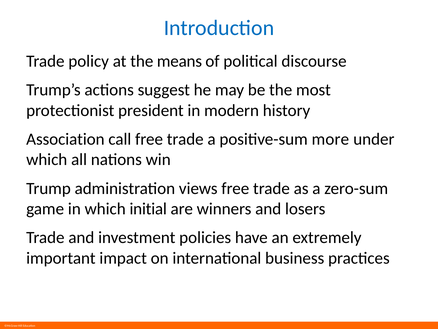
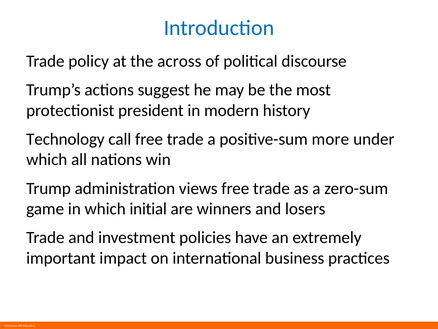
means: means -> across
Association: Association -> Technology
